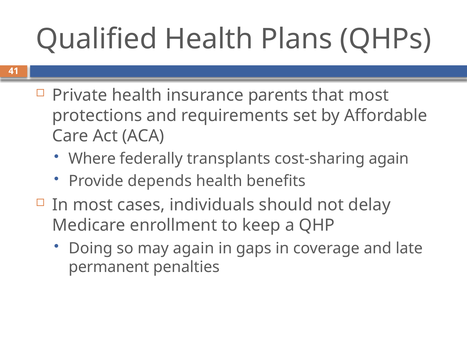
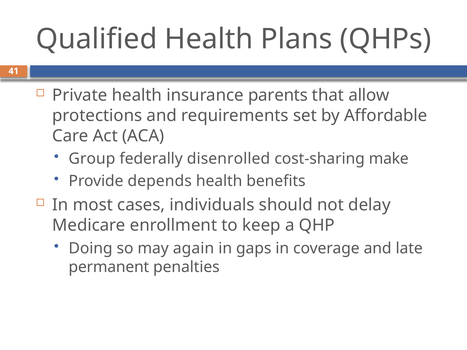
that most: most -> allow
Where: Where -> Group
transplants: transplants -> disenrolled
cost-sharing again: again -> make
